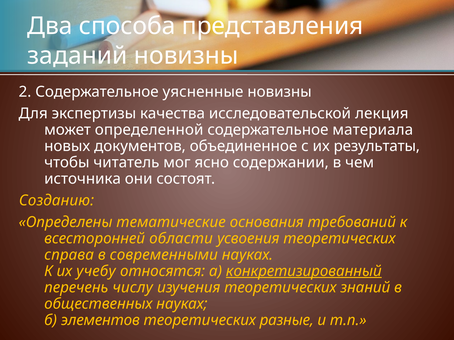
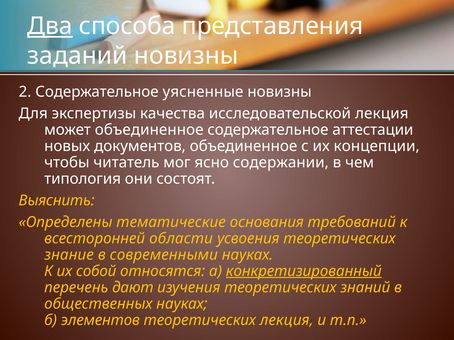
Два underline: none -> present
может определенной: определенной -> объединенное
материала: материала -> аттестации
результаты: результаты -> концепции
источника: источника -> типология
Созданию: Созданию -> Выяснить
справа: справа -> знание
учебу: учебу -> собой
числу: числу -> дают
теоретических разные: разные -> лекция
